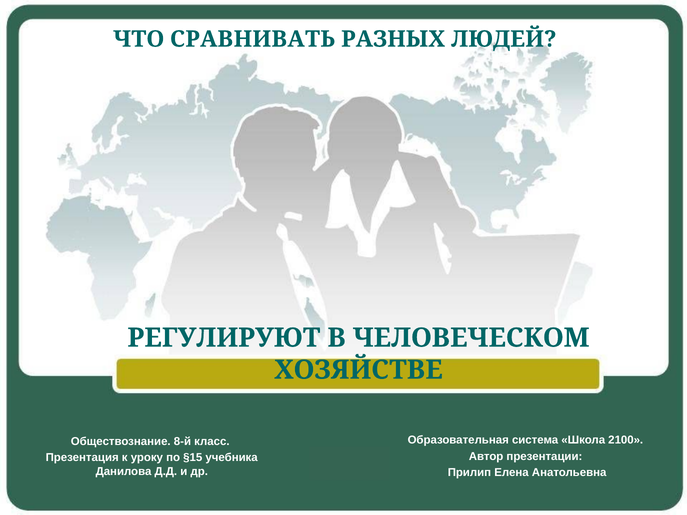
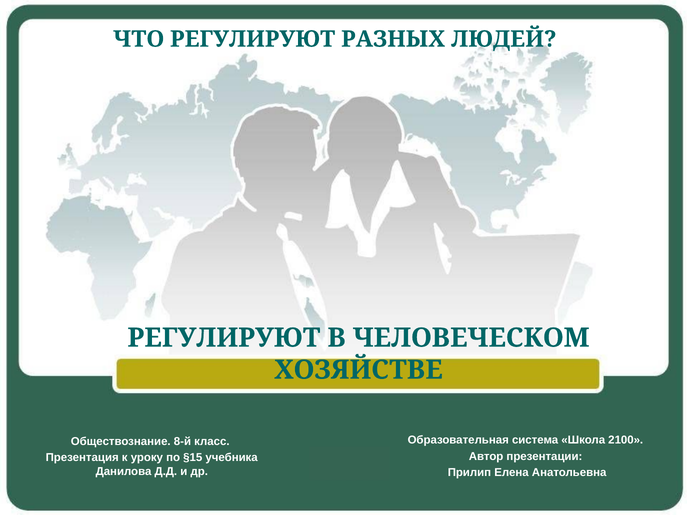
ЧТО СРАВНИВАТЬ: СРАВНИВАТЬ -> РЕГУЛИРУЮТ
